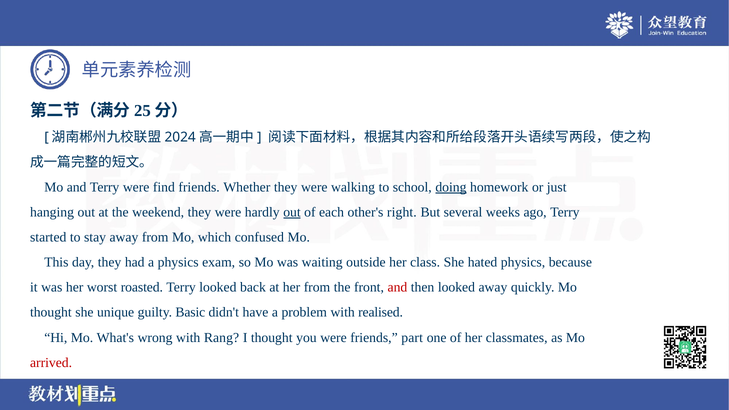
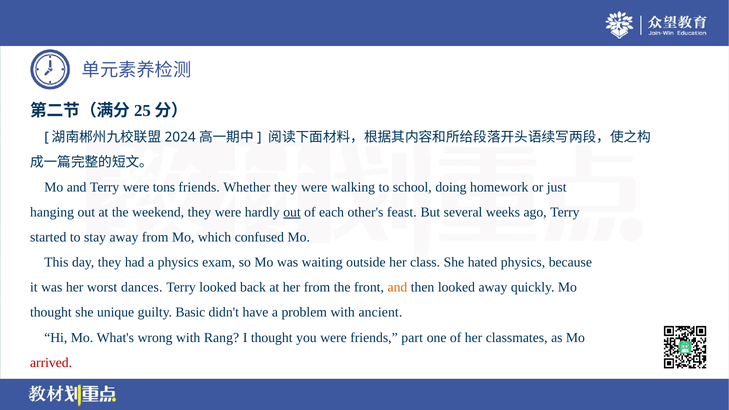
find: find -> tons
doing underline: present -> none
right: right -> feast
roasted: roasted -> dances
and at (397, 287) colour: red -> orange
realised: realised -> ancient
